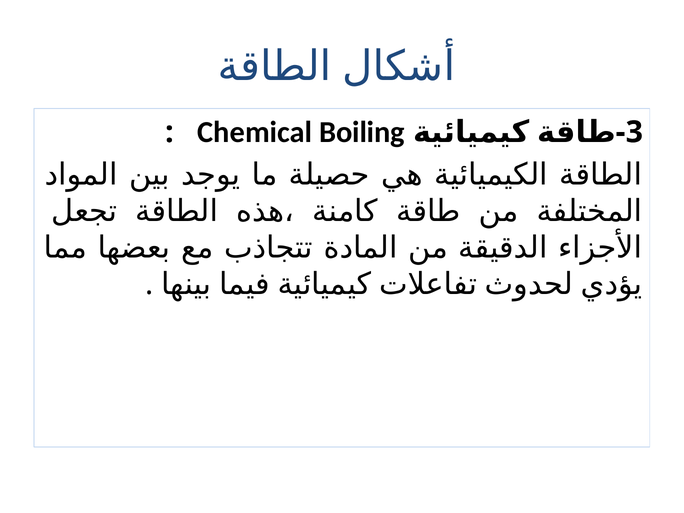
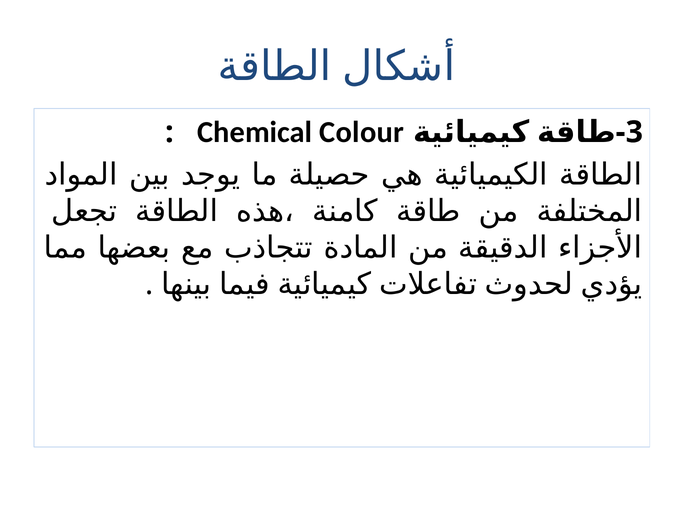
Boiling: Boiling -> Colour
